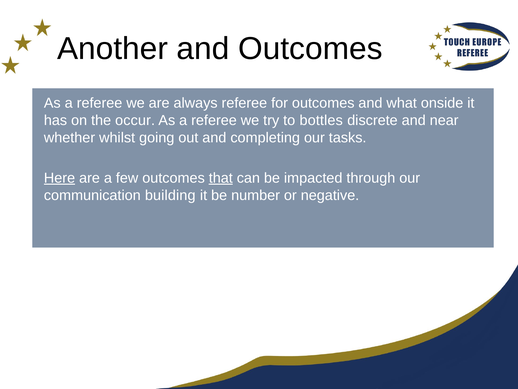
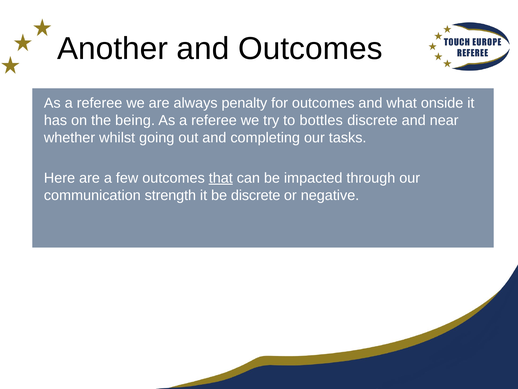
always referee: referee -> penalty
occur: occur -> being
Here underline: present -> none
building: building -> strength
be number: number -> discrete
